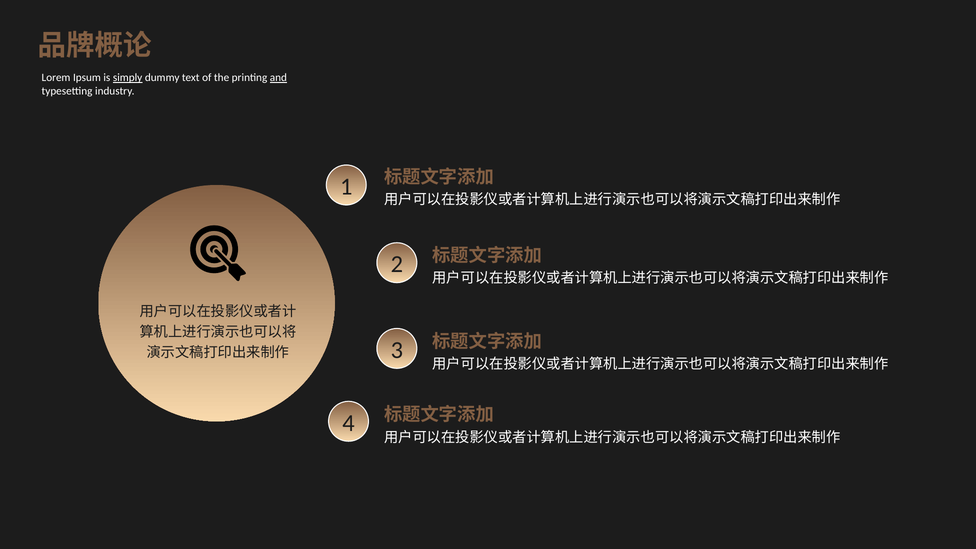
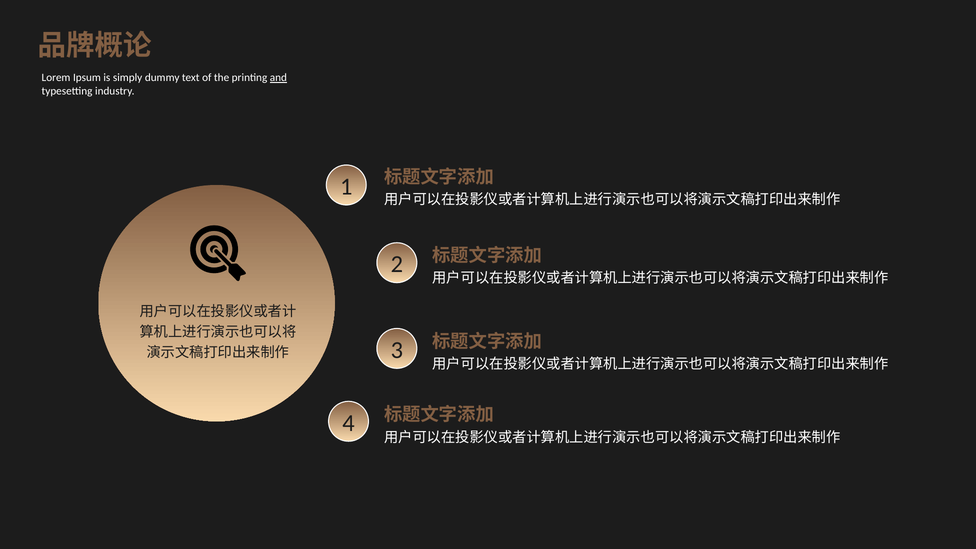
simply underline: present -> none
